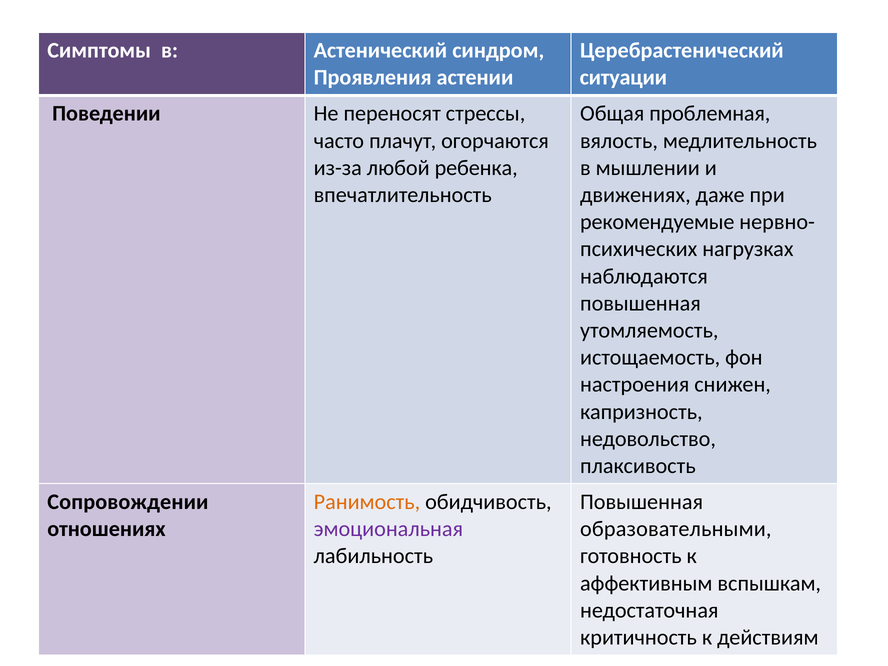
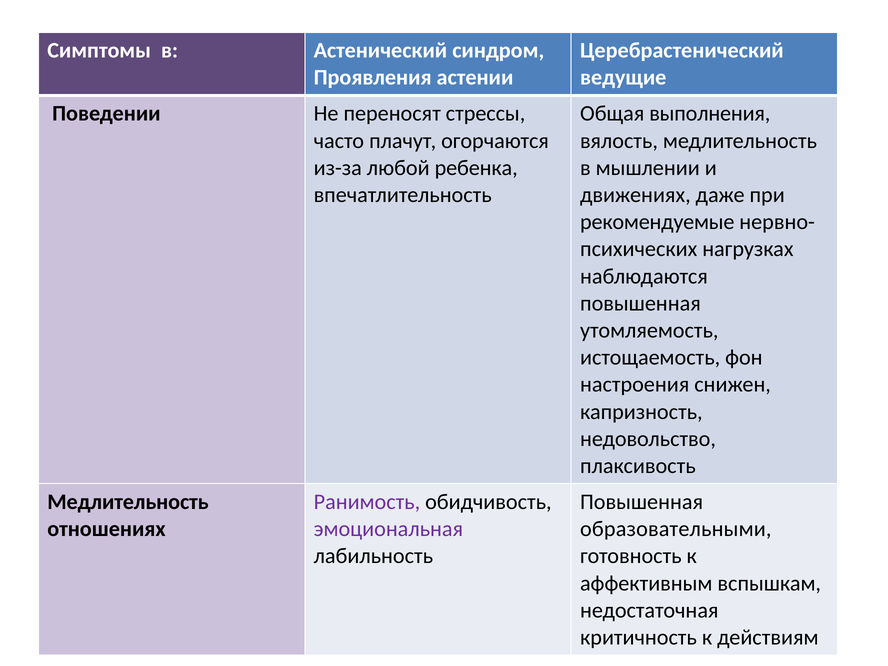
ситуации: ситуации -> ведущие
проблемная: проблемная -> выполнения
Сопровождении at (128, 502): Сопровождении -> Медлительность
Ранимость colour: orange -> purple
